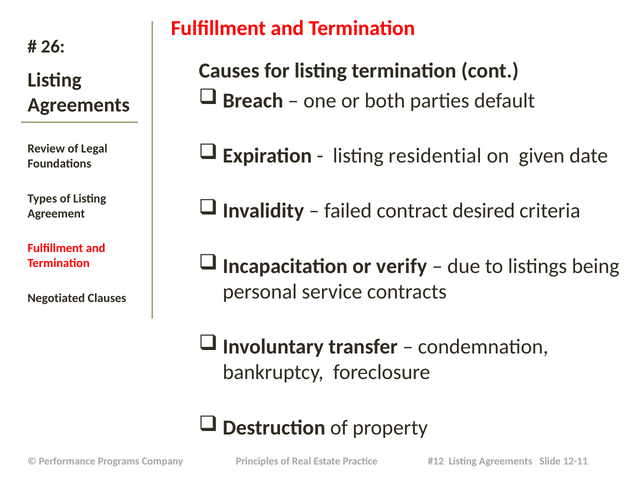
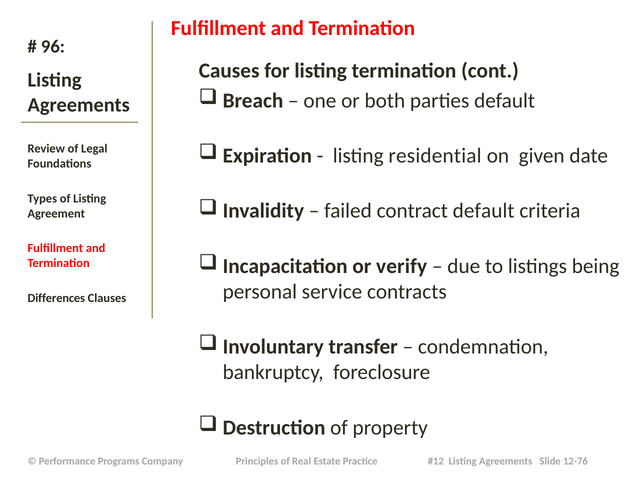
26: 26 -> 96
contract desired: desired -> default
Negotiated: Negotiated -> Differences
12-11: 12-11 -> 12-76
